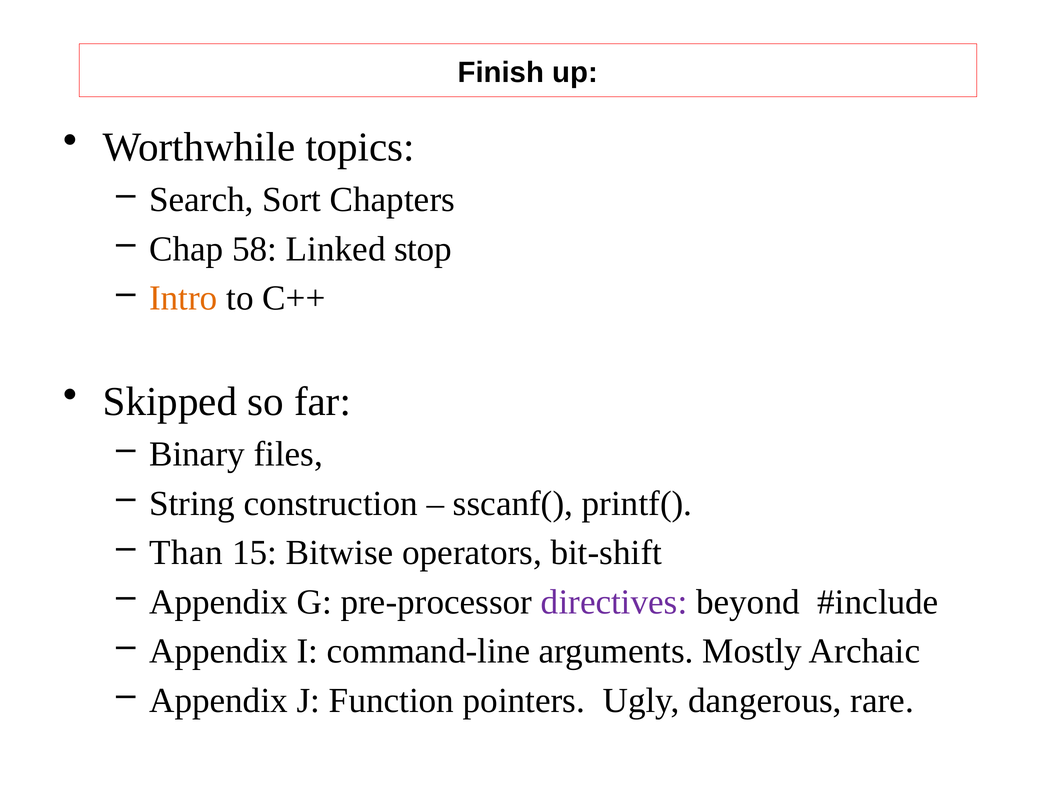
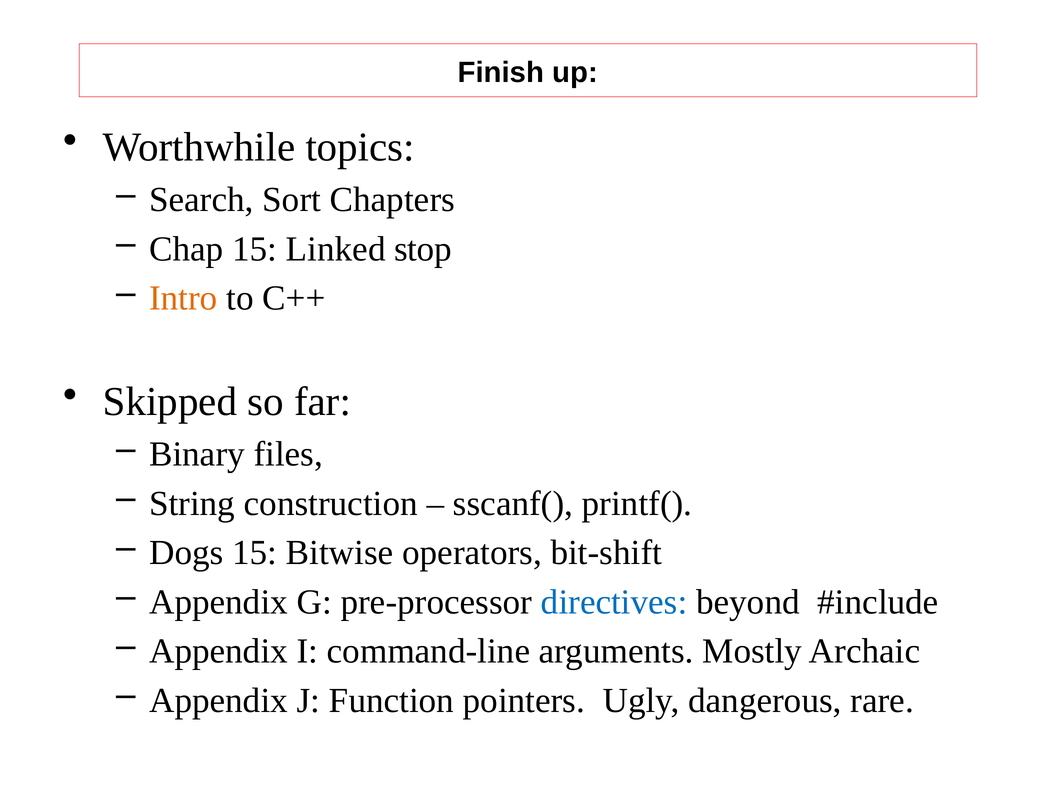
Chap 58: 58 -> 15
Than: Than -> Dogs
directives colour: purple -> blue
